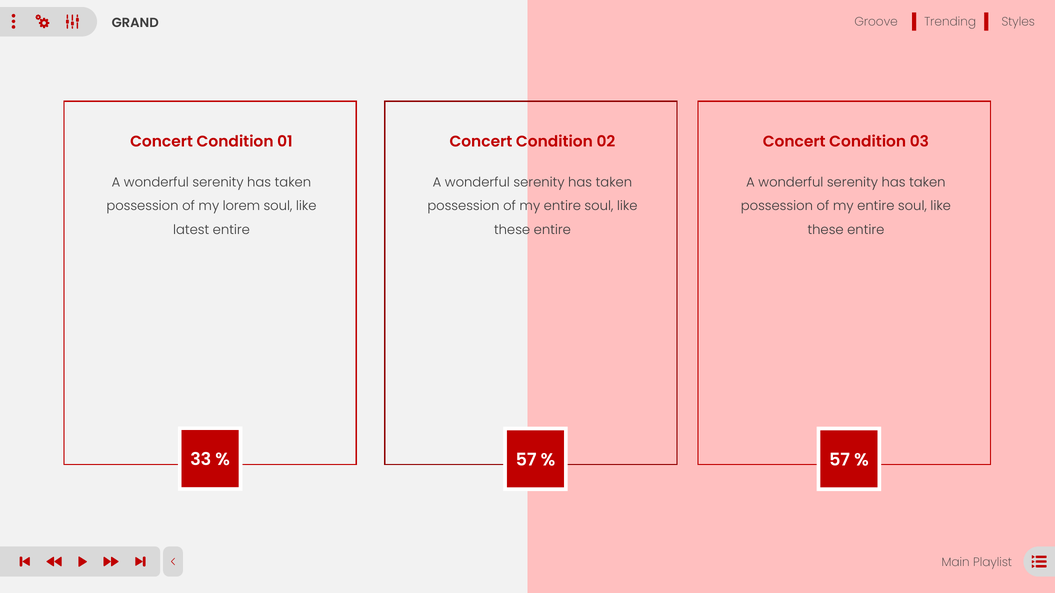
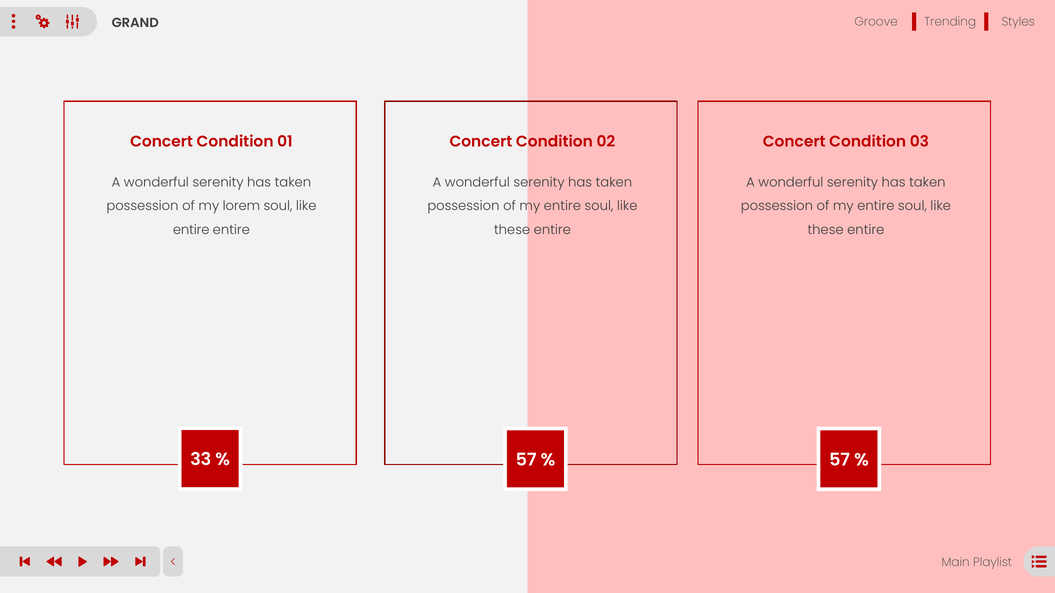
latest at (191, 230): latest -> entire
